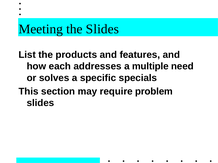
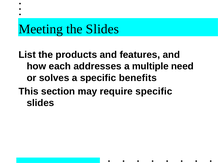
specials: specials -> benefits
require problem: problem -> specific
